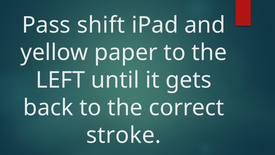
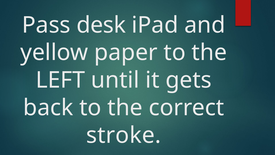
shift: shift -> desk
